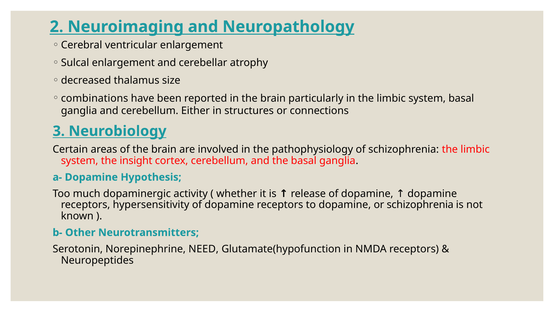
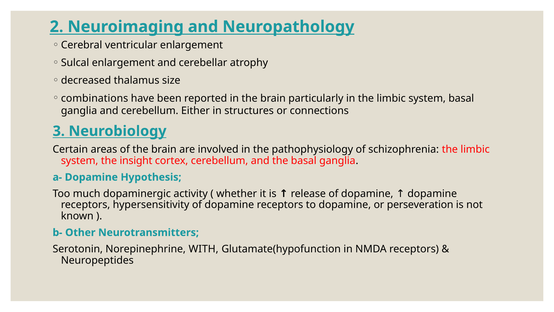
or schizophrenia: schizophrenia -> perseveration
NEED: NEED -> WITH
